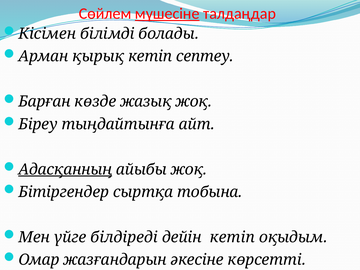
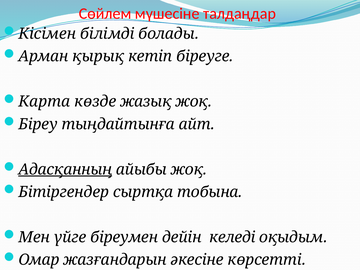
мүшесіне underline: present -> none
септеу: септеу -> біреуге
Барған: Барған -> Карта
білдіреді: білдіреді -> біреумен
дейін кетіп: кетіп -> келеді
